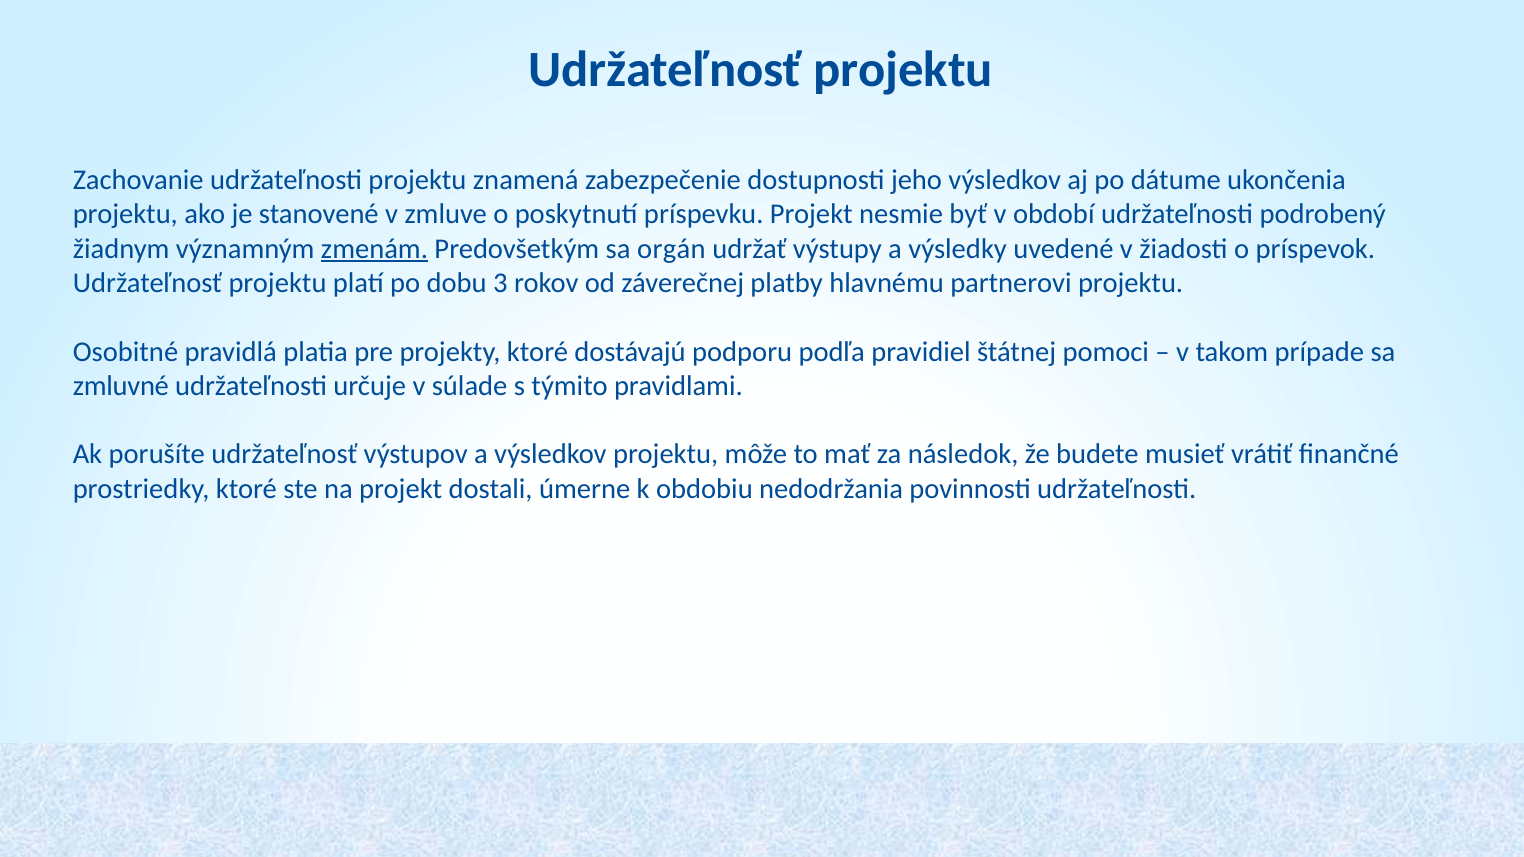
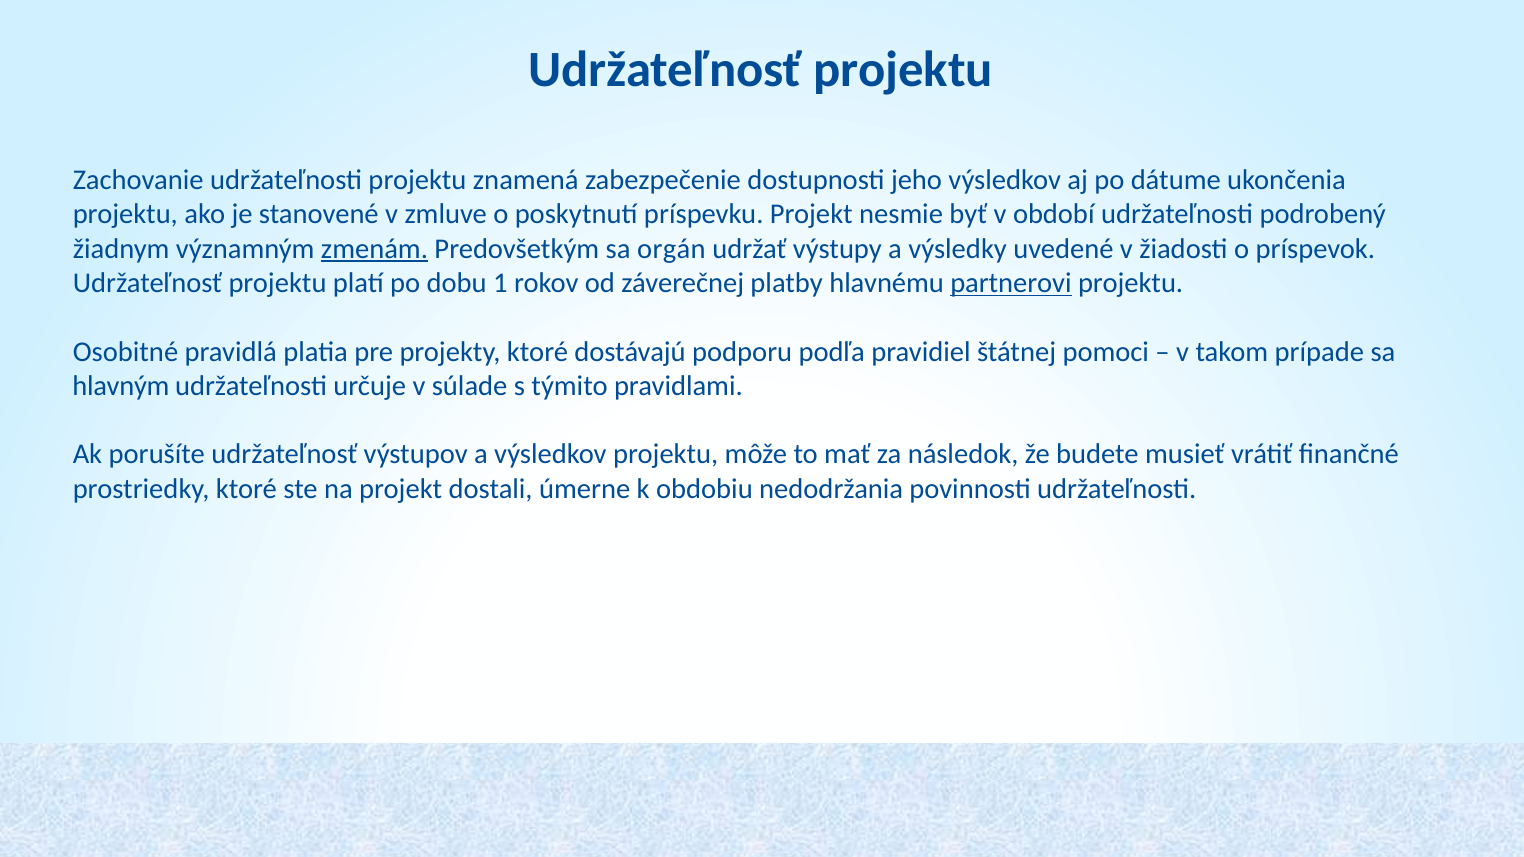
3: 3 -> 1
partnerovi underline: none -> present
zmluvné: zmluvné -> hlavným
